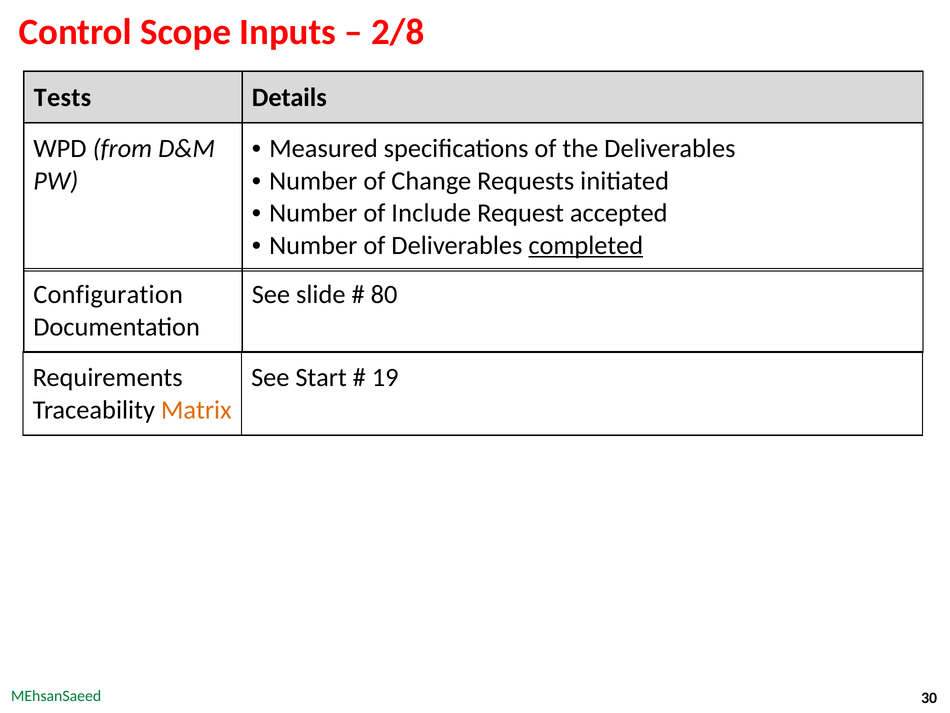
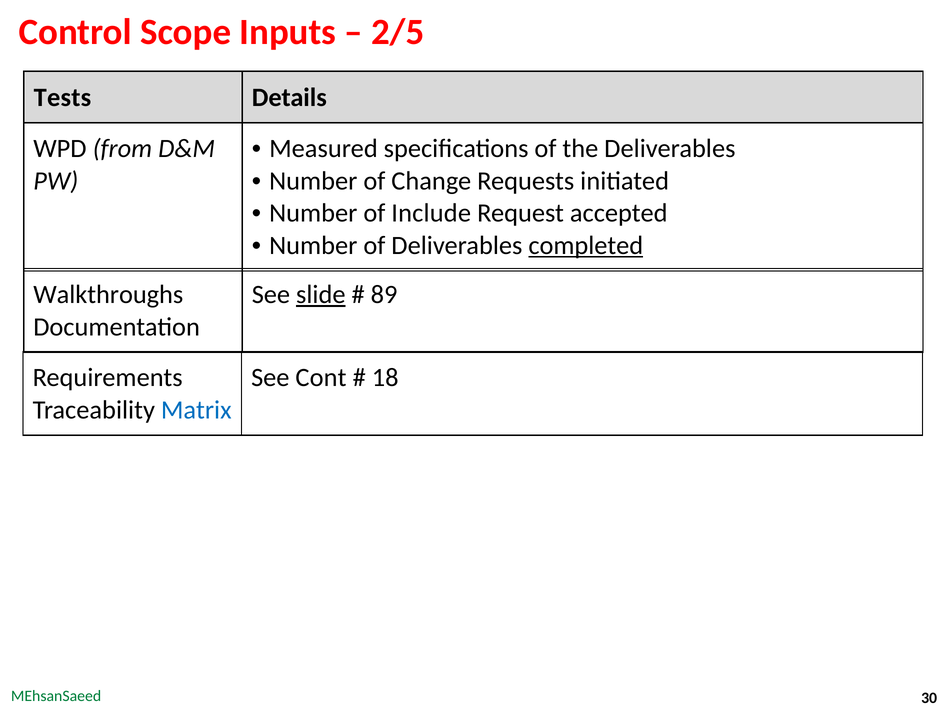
2/8: 2/8 -> 2/5
Configuration: Configuration -> Walkthroughs
slide underline: none -> present
80: 80 -> 89
Start: Start -> Cont
19: 19 -> 18
Matrix colour: orange -> blue
